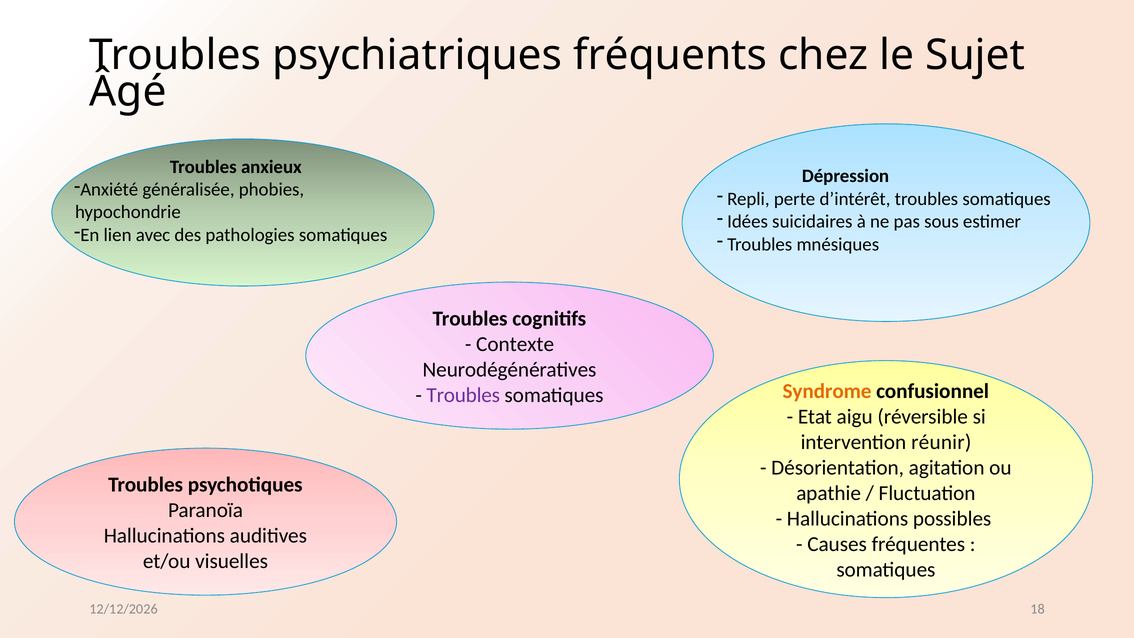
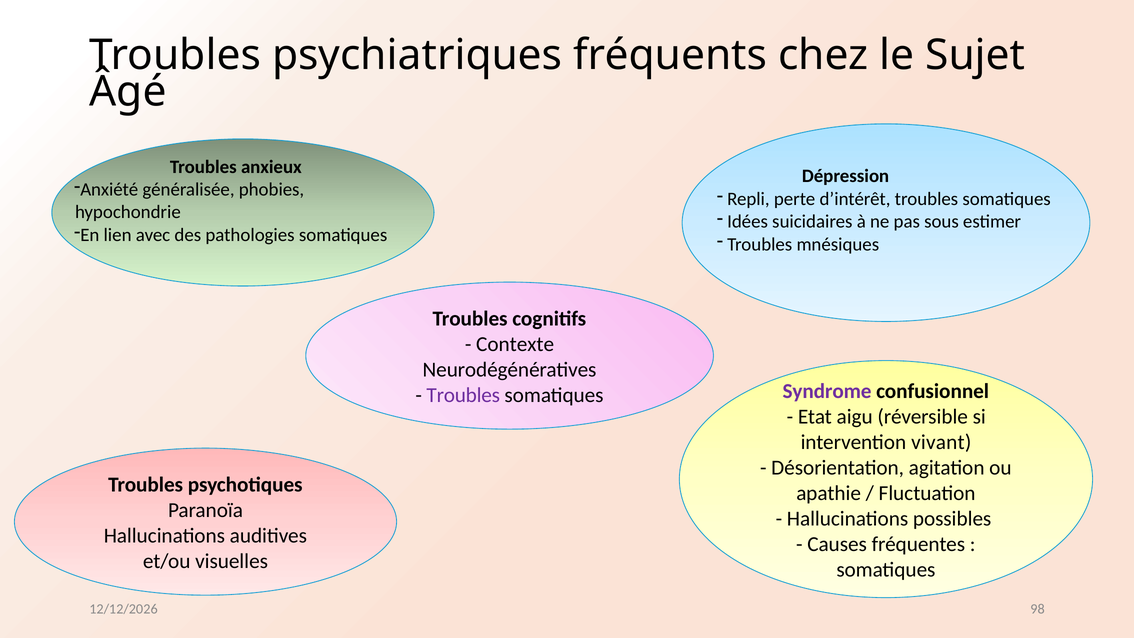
Syndrome colour: orange -> purple
réunir: réunir -> vivant
18: 18 -> 98
